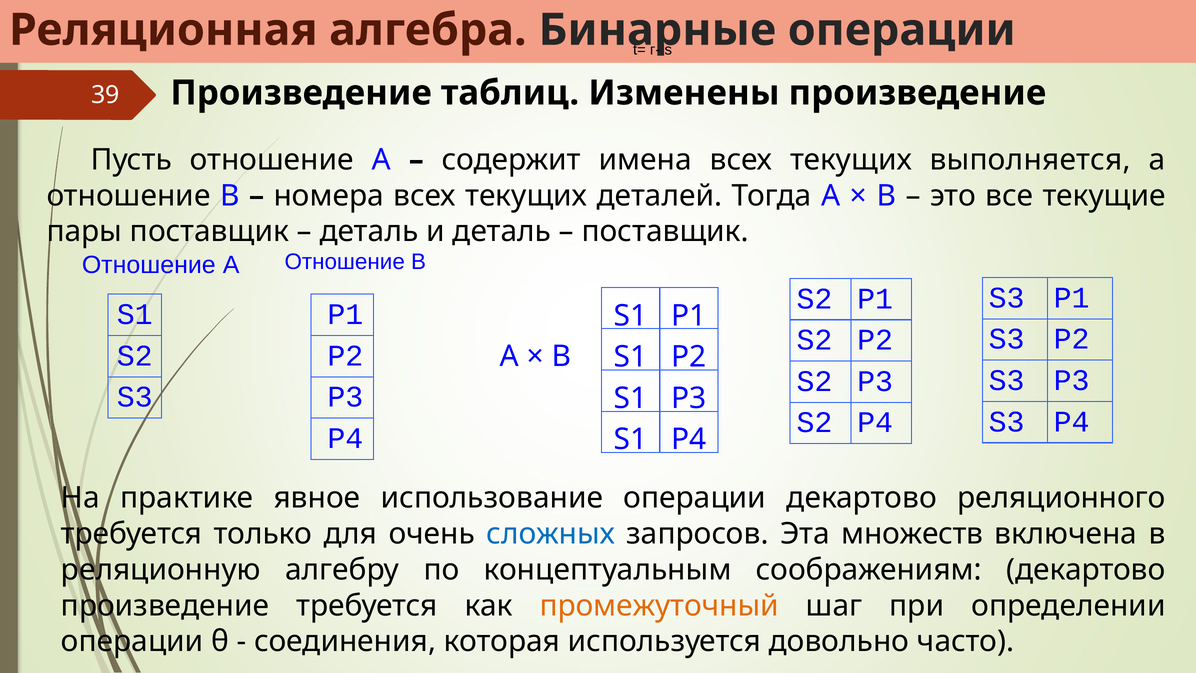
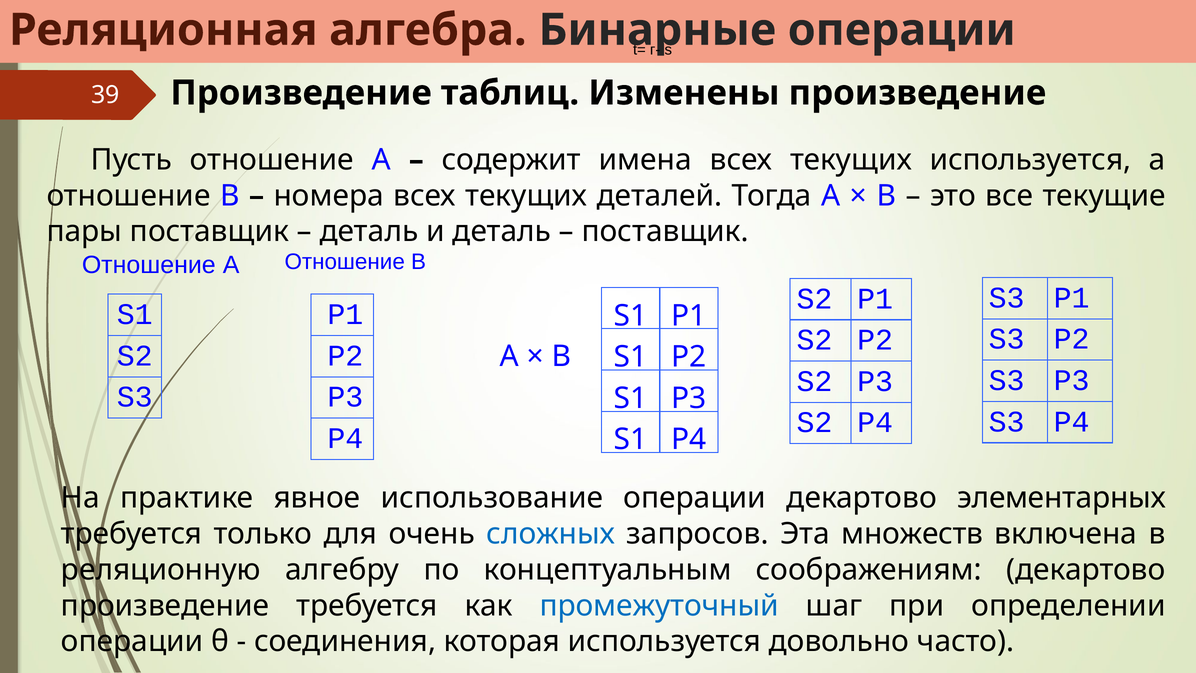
текущих выполняется: выполняется -> используется
реляционного: реляционного -> элементарных
промежуточный colour: orange -> blue
